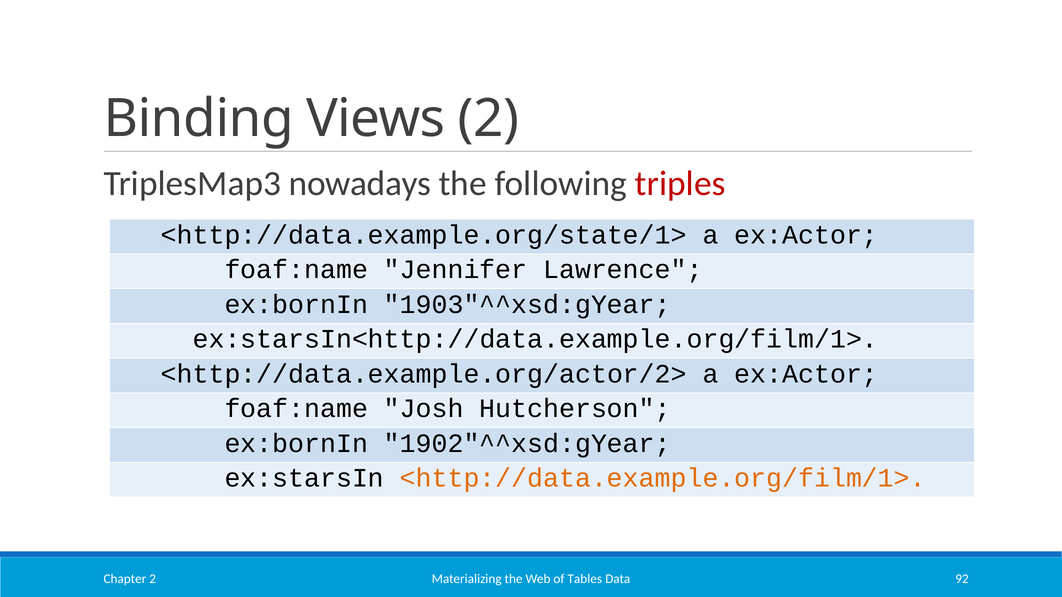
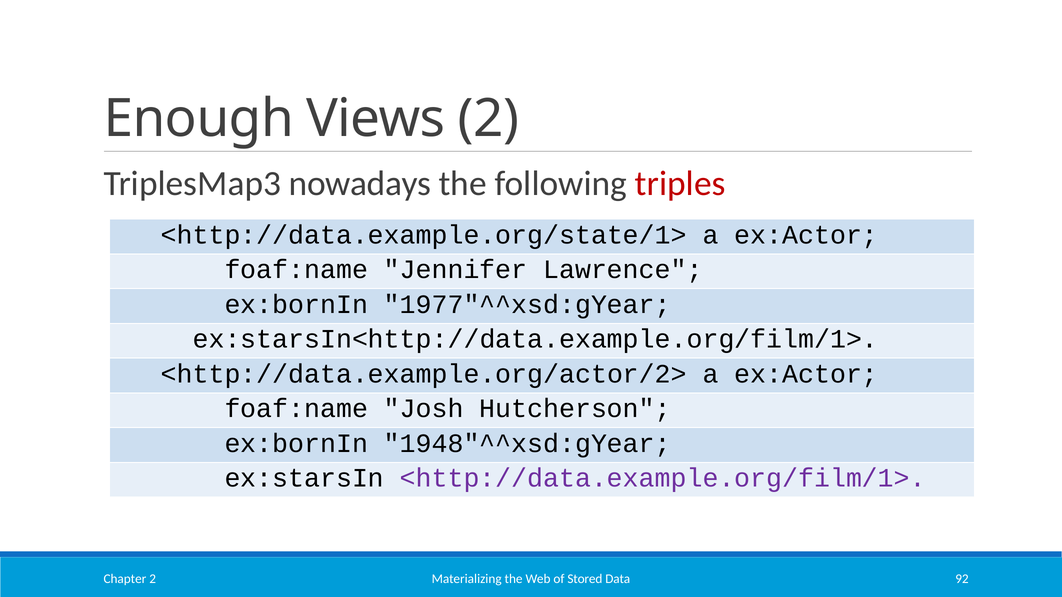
Binding: Binding -> Enough
1903"^^xsd:gYear: 1903"^^xsd:gYear -> 1977"^^xsd:gYear
1902"^^xsd:gYear: 1902"^^xsd:gYear -> 1948"^^xsd:gYear
<http://data.example.org/film/1> colour: orange -> purple
Tables: Tables -> Stored
